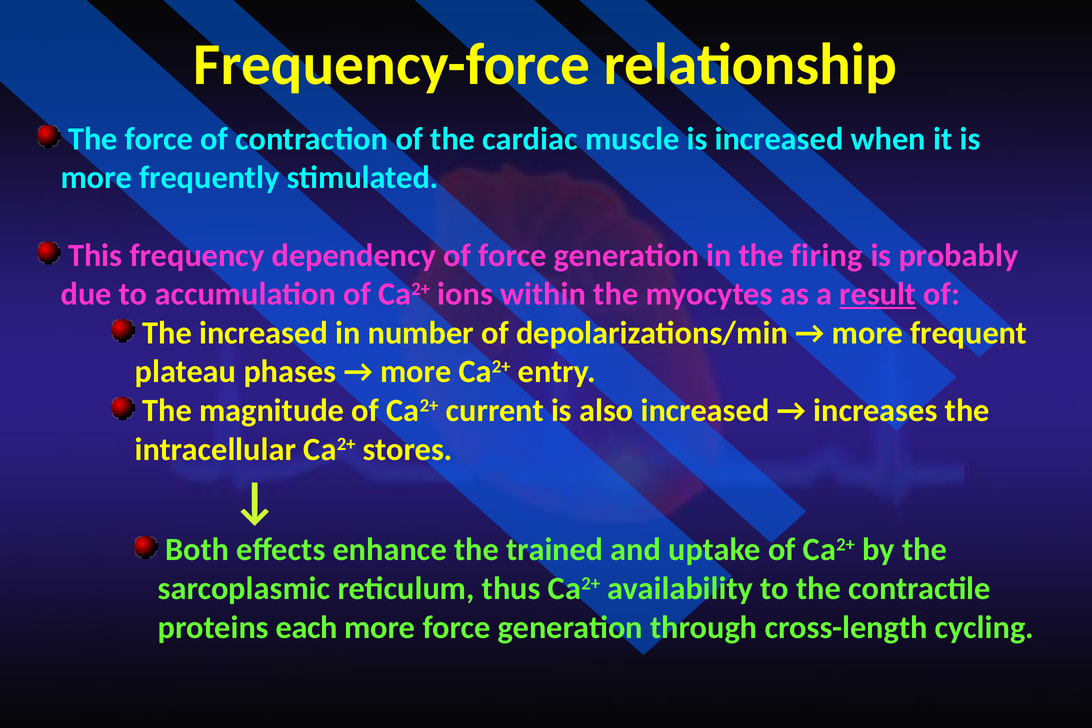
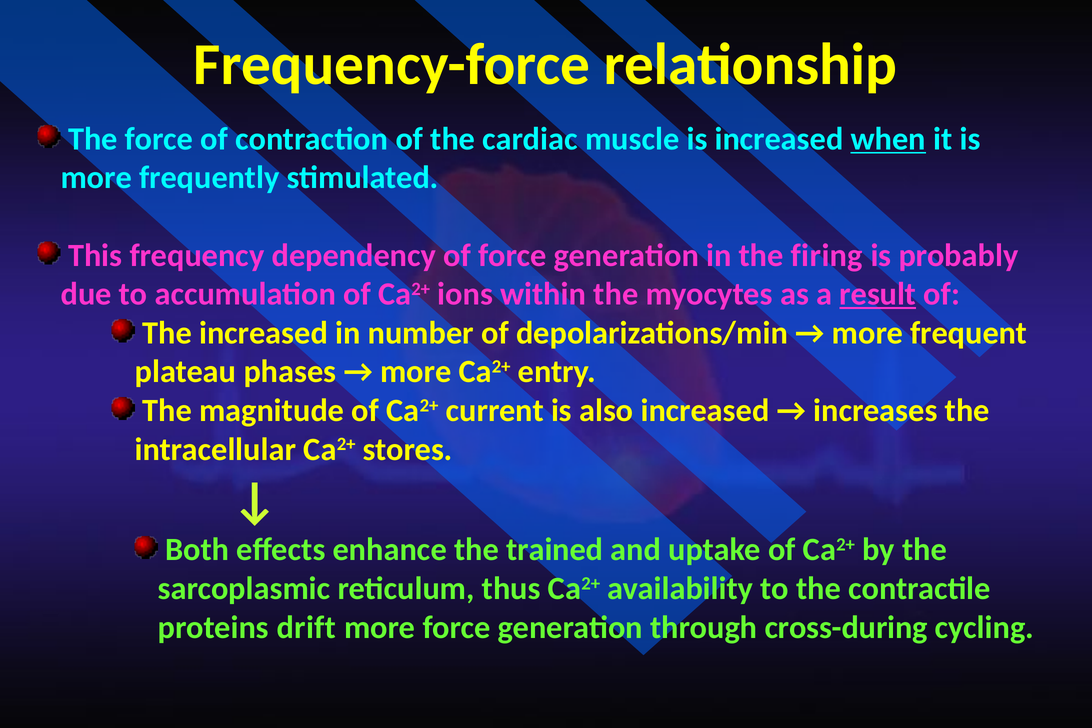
when underline: none -> present
each: each -> drift
cross-length: cross-length -> cross-during
